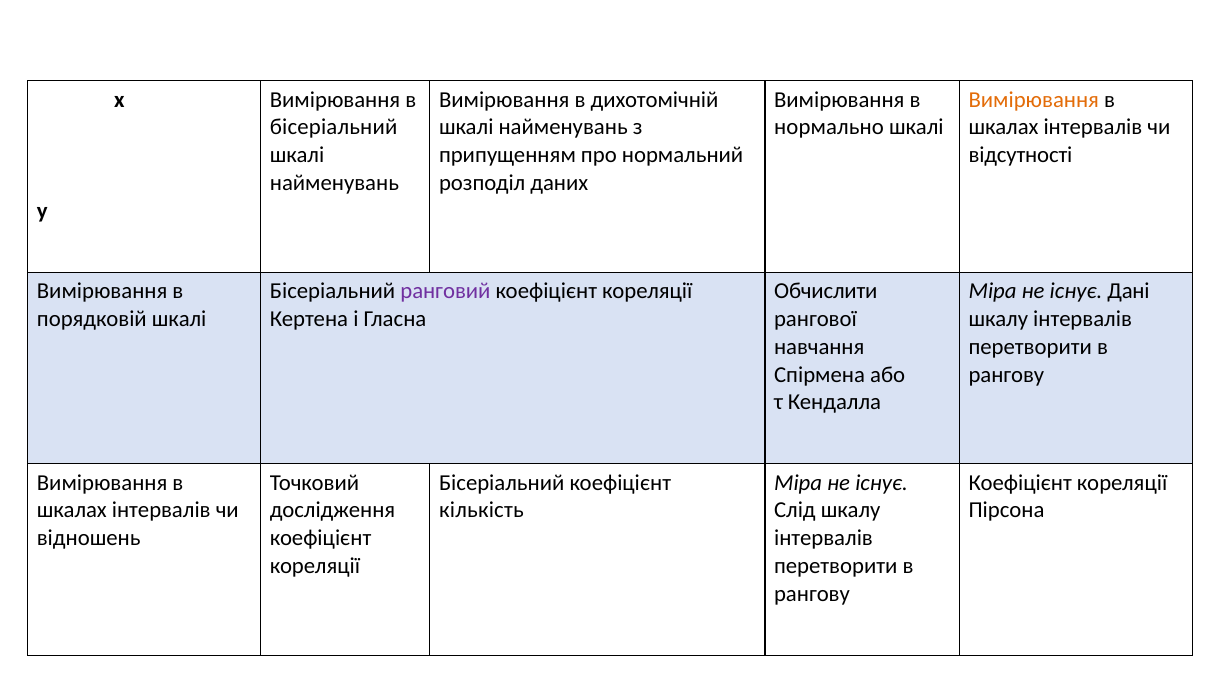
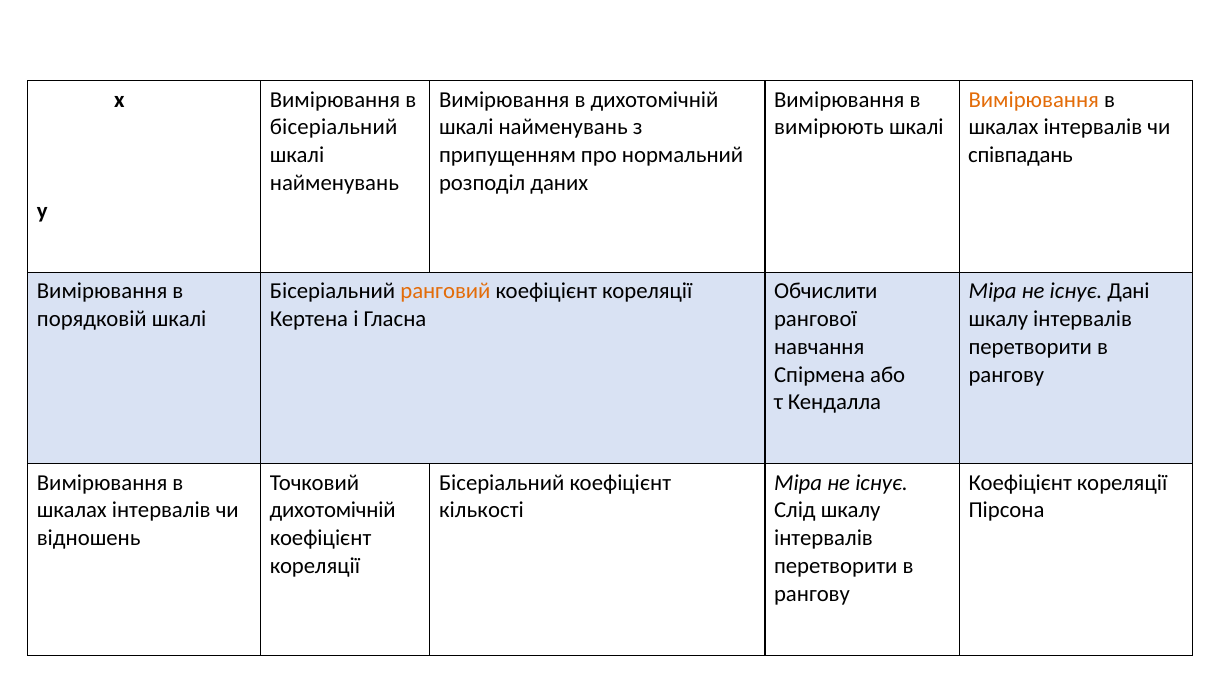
нормально: нормально -> вимірюють
відсутності: відсутності -> співпадань
ранговий colour: purple -> orange
дослідження at (332, 510): дослідження -> дихотомічній
кількість: кількість -> кількості
